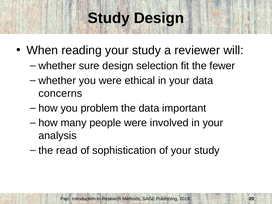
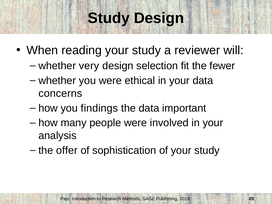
sure: sure -> very
problem: problem -> findings
read: read -> offer
